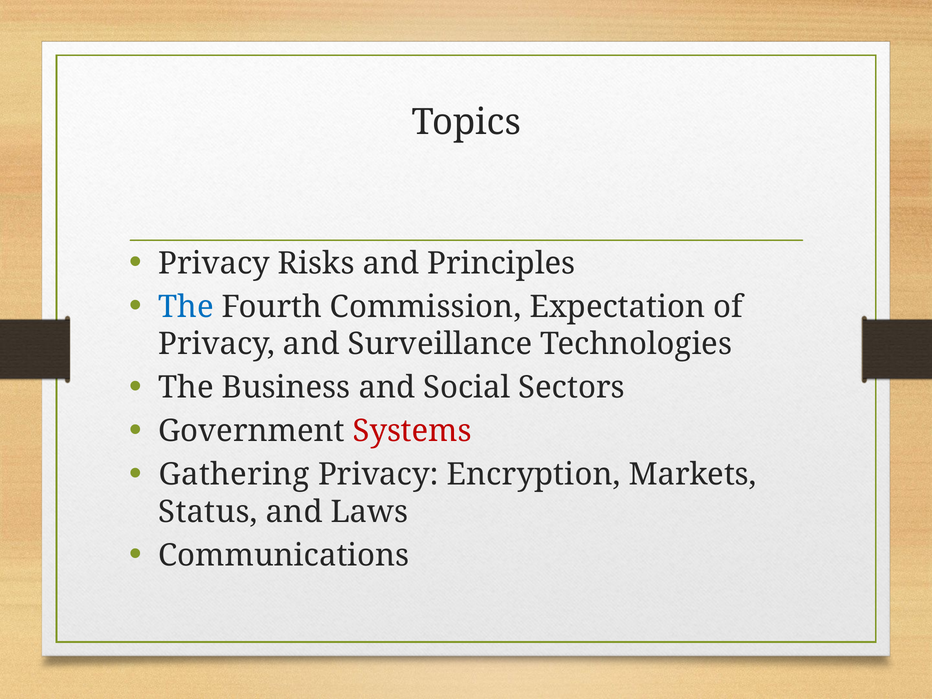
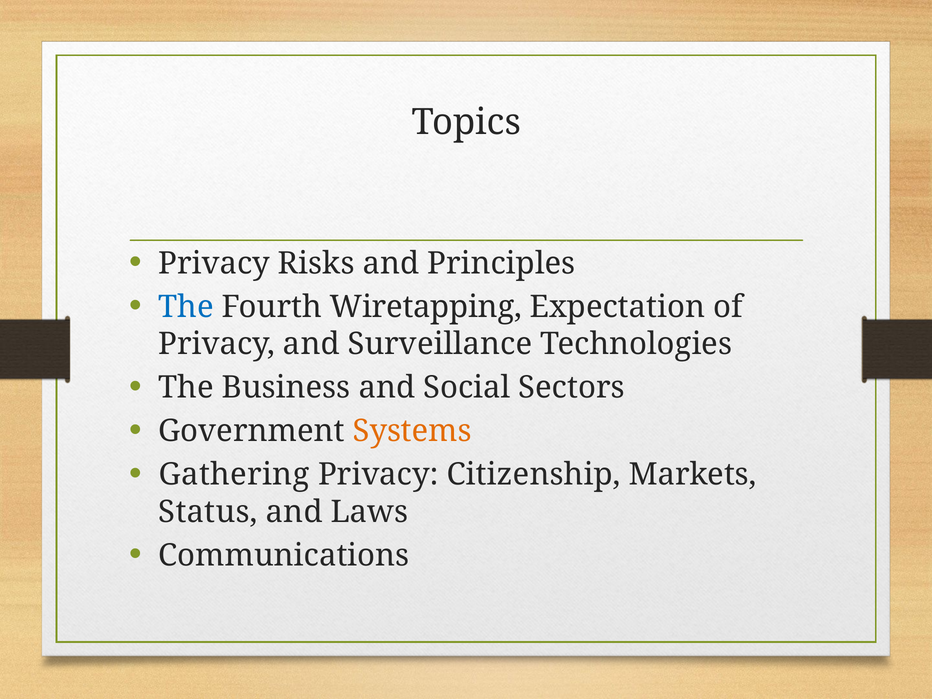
Commission: Commission -> Wiretapping
Systems colour: red -> orange
Encryption: Encryption -> Citizenship
